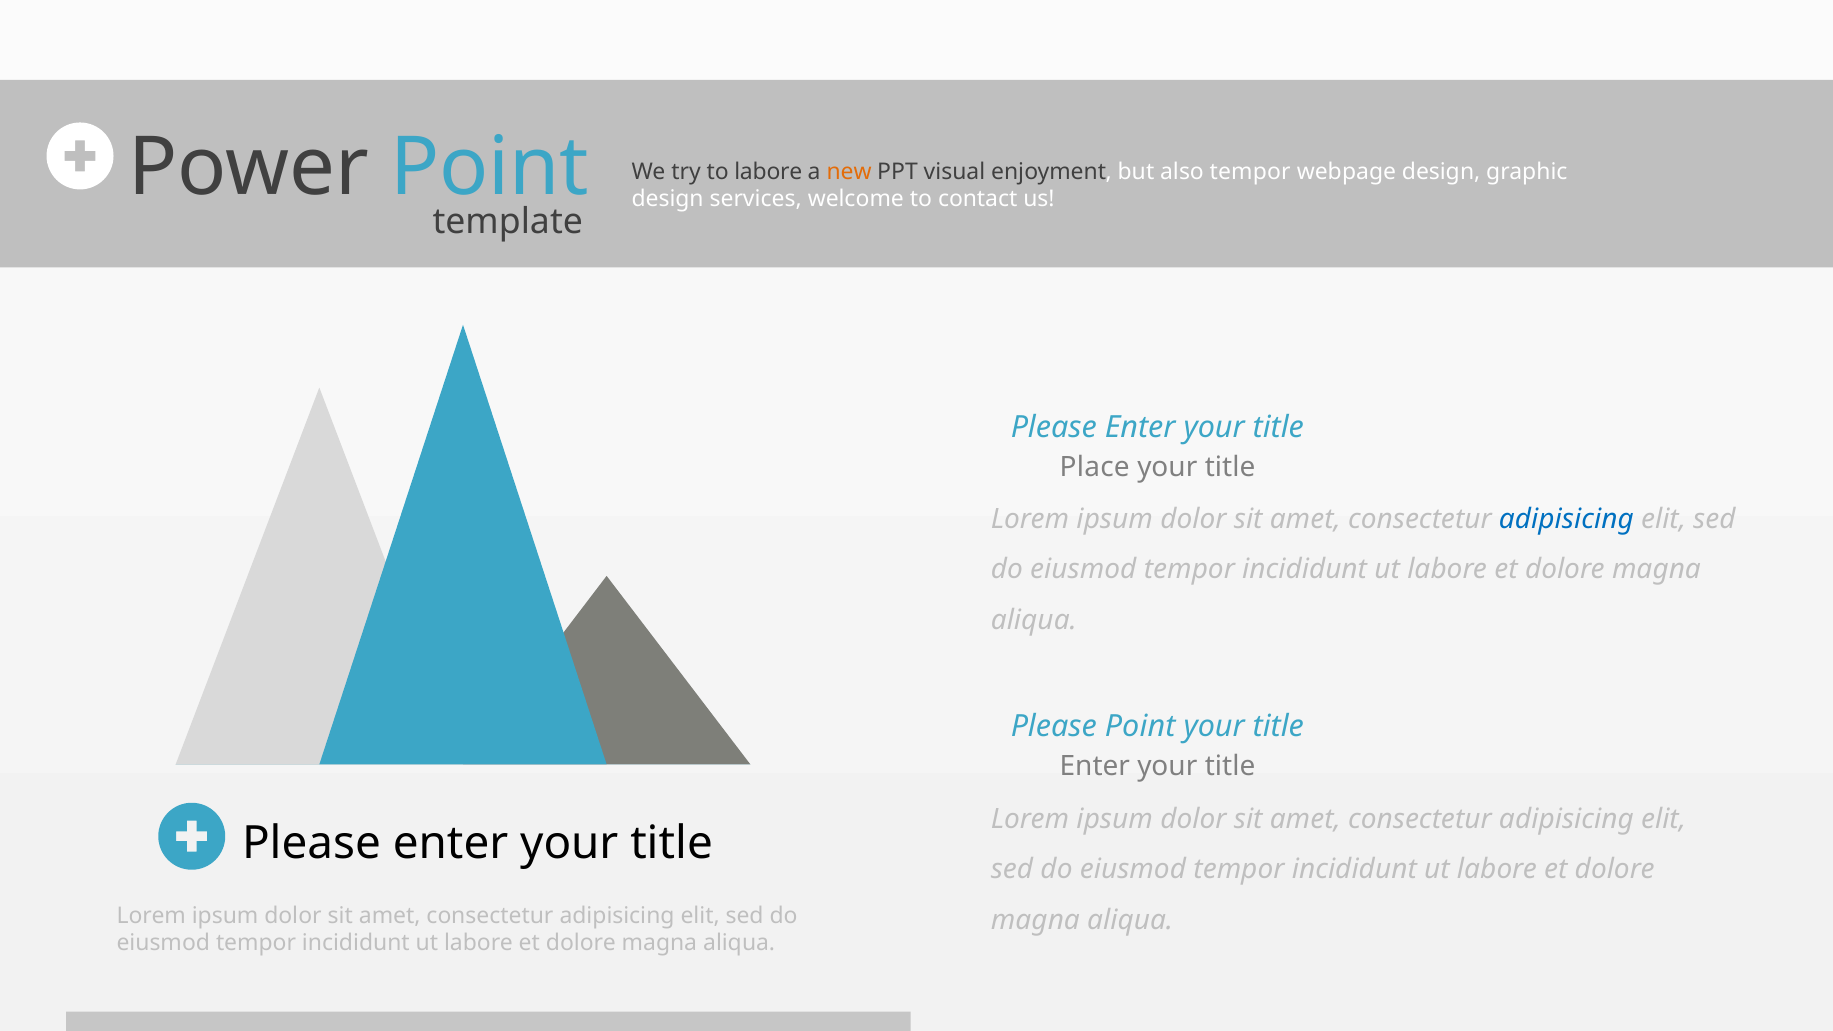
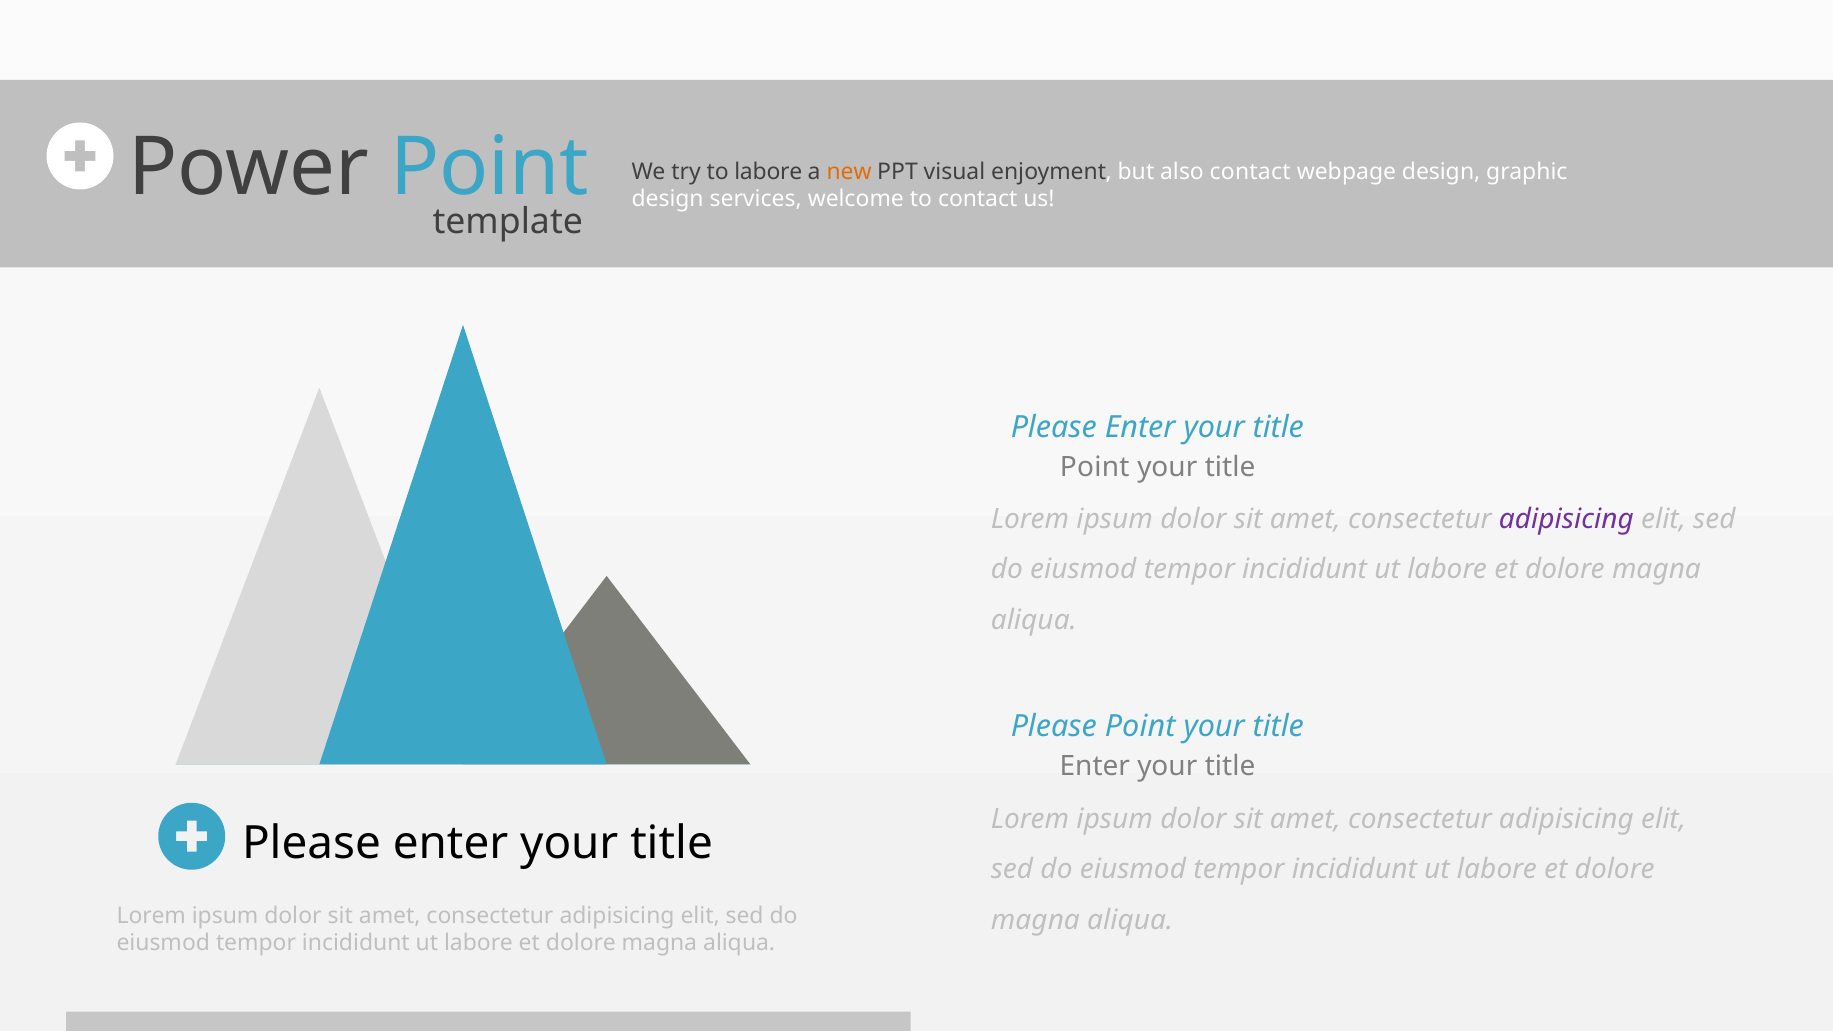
also tempor: tempor -> contact
Place at (1095, 467): Place -> Point
adipisicing at (1566, 519) colour: blue -> purple
